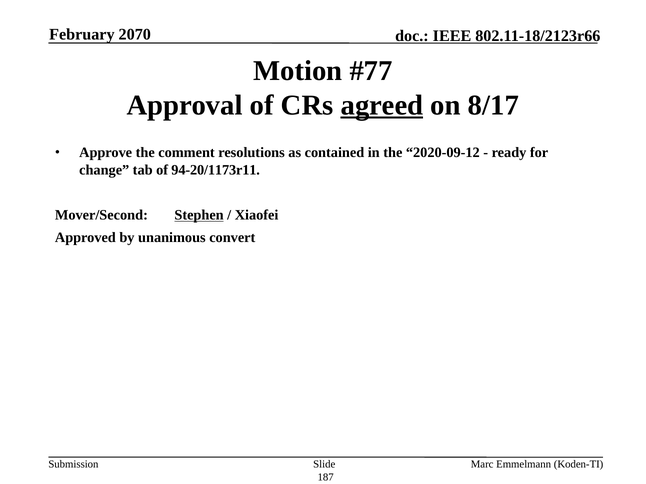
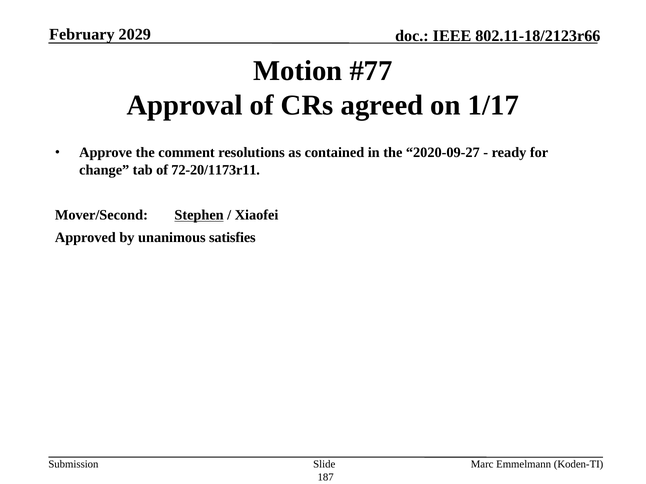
2070: 2070 -> 2029
agreed underline: present -> none
8/17: 8/17 -> 1/17
2020-09-12: 2020-09-12 -> 2020-09-27
94-20/1173r11: 94-20/1173r11 -> 72-20/1173r11
convert: convert -> satisfies
